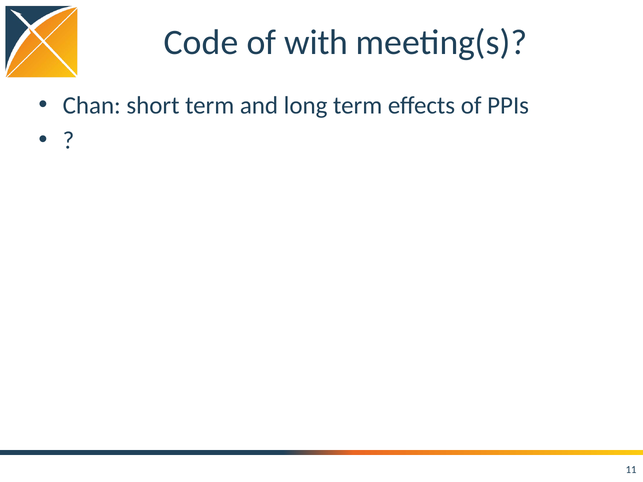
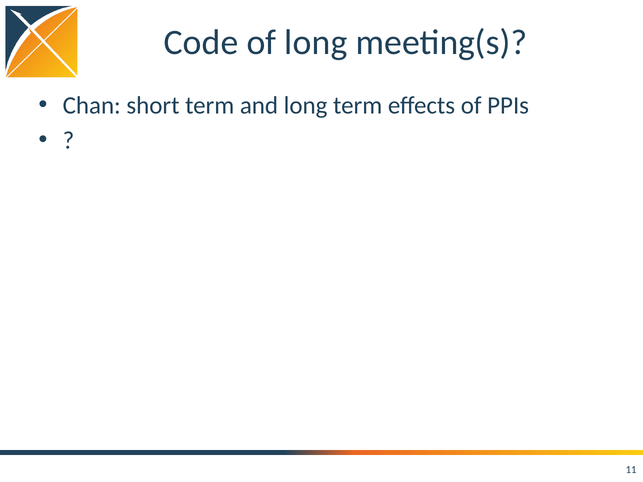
of with: with -> long
